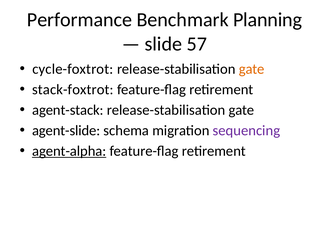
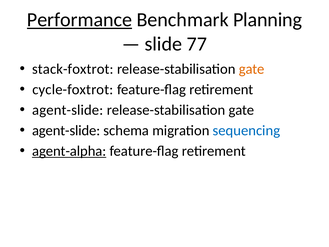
Performance underline: none -> present
57: 57 -> 77
cycle-foxtrot: cycle-foxtrot -> stack-foxtrot
stack-foxtrot: stack-foxtrot -> cycle-foxtrot
agent-stack at (68, 110): agent-stack -> agent-slide
sequencing colour: purple -> blue
